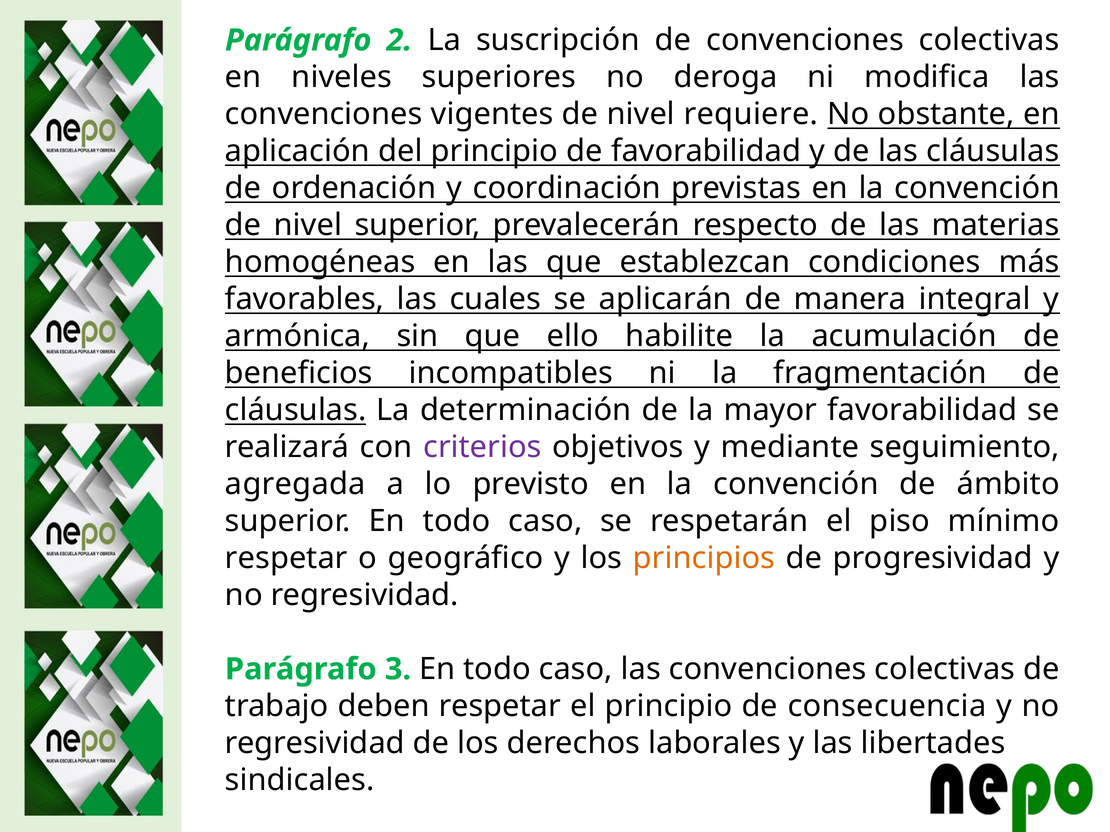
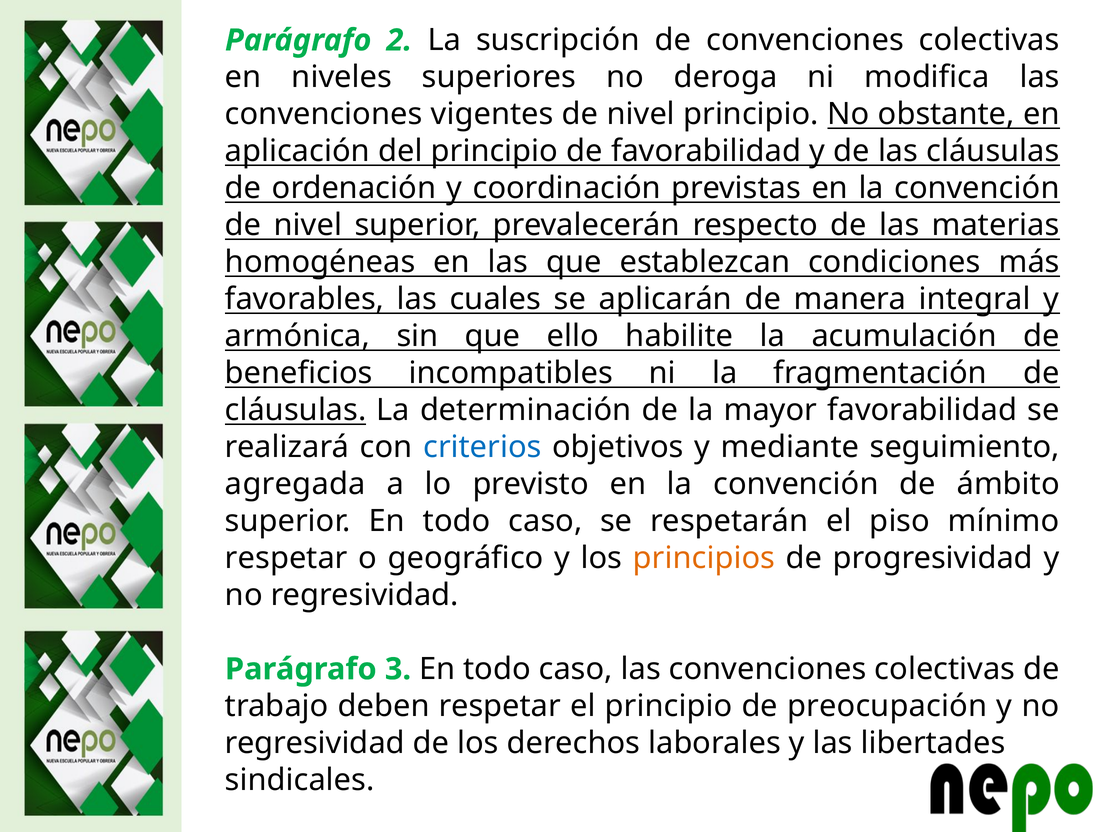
nivel requiere: requiere -> principio
criterios colour: purple -> blue
consecuencia: consecuencia -> preocupación
